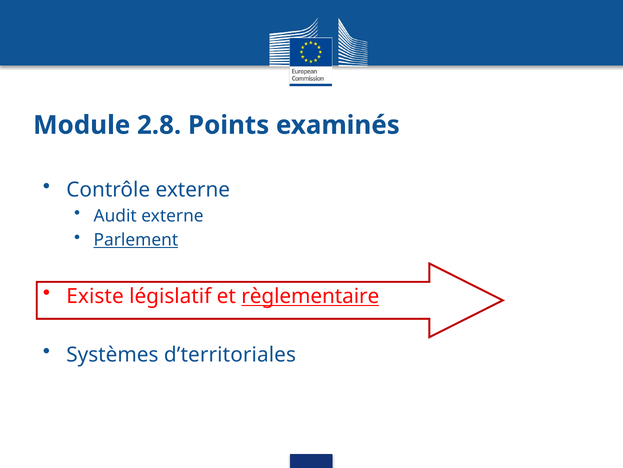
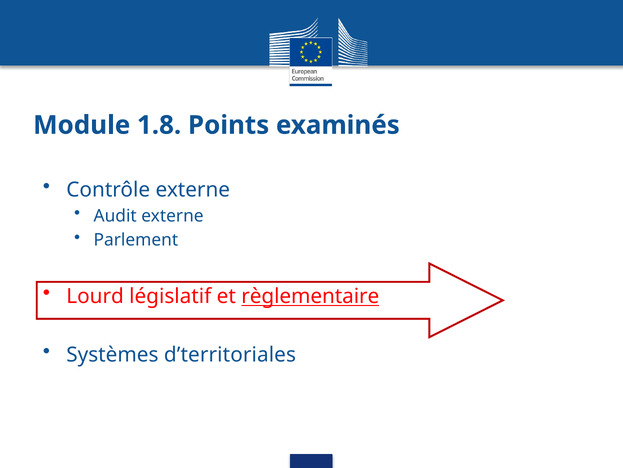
2.8: 2.8 -> 1.8
Parlement underline: present -> none
Existe: Existe -> Lourd
